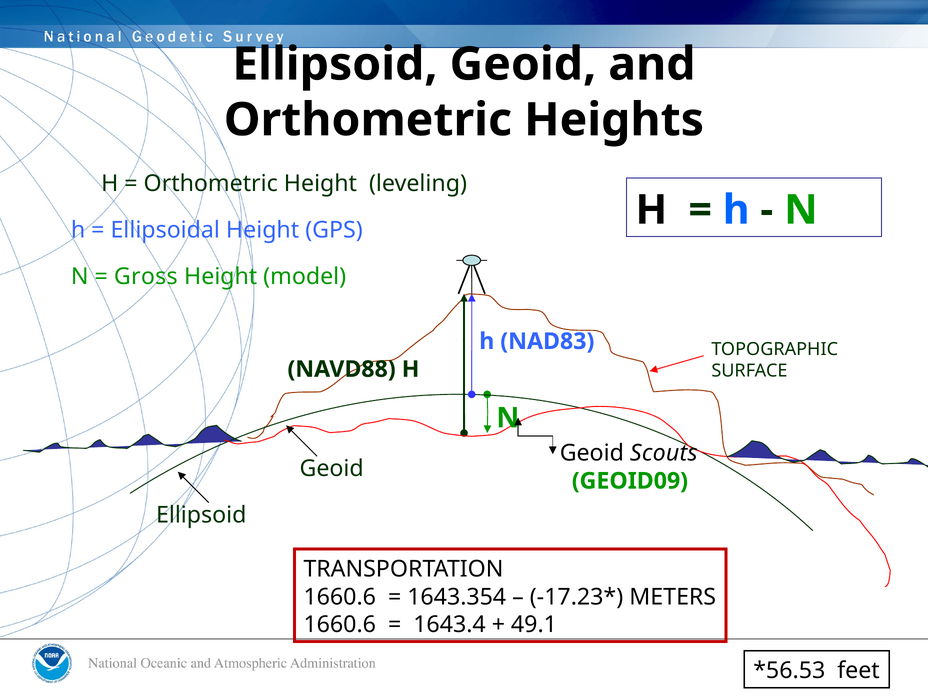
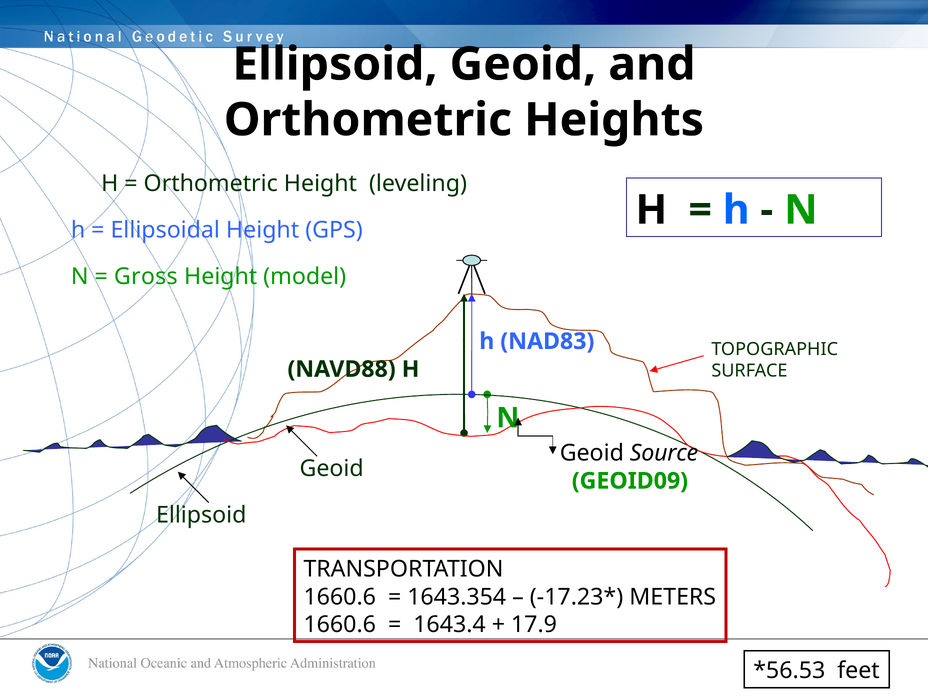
Scouts: Scouts -> Source
49.1: 49.1 -> 17.9
